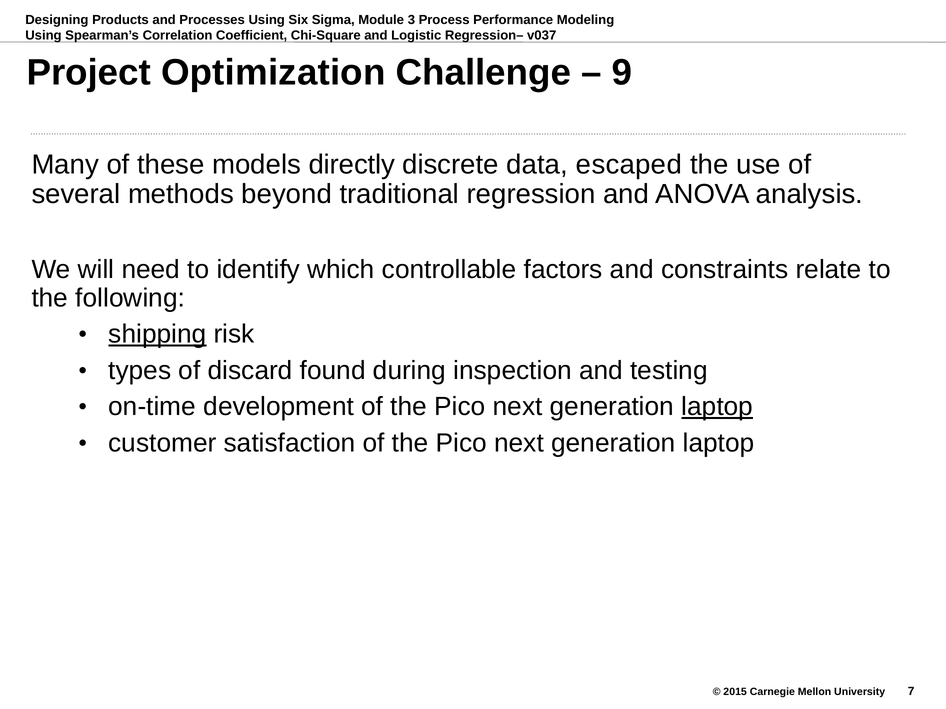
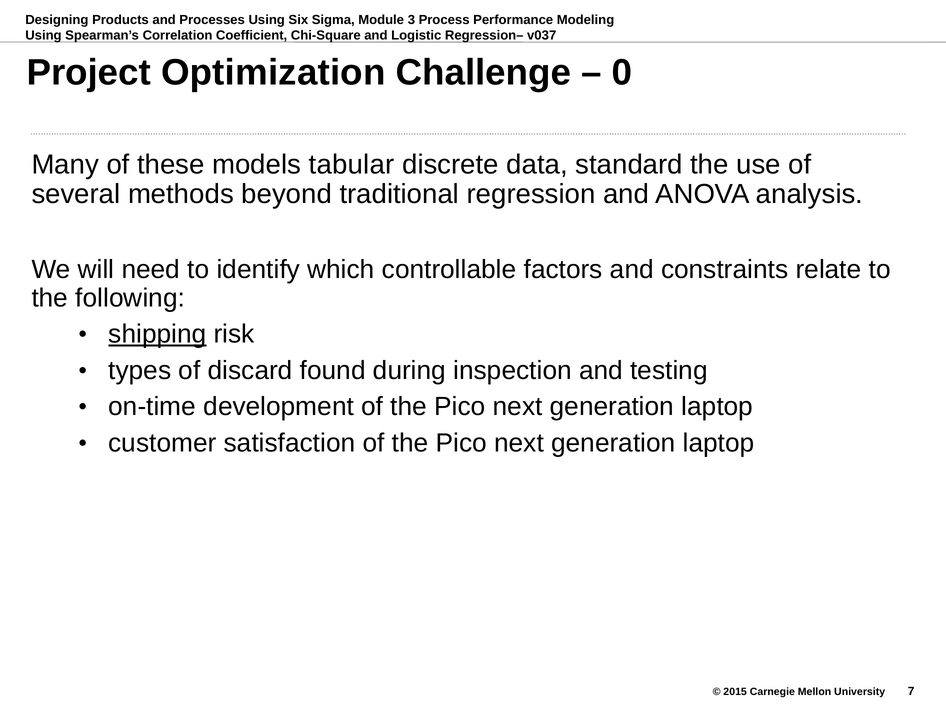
9: 9 -> 0
directly: directly -> tabular
escaped: escaped -> standard
laptop at (717, 407) underline: present -> none
